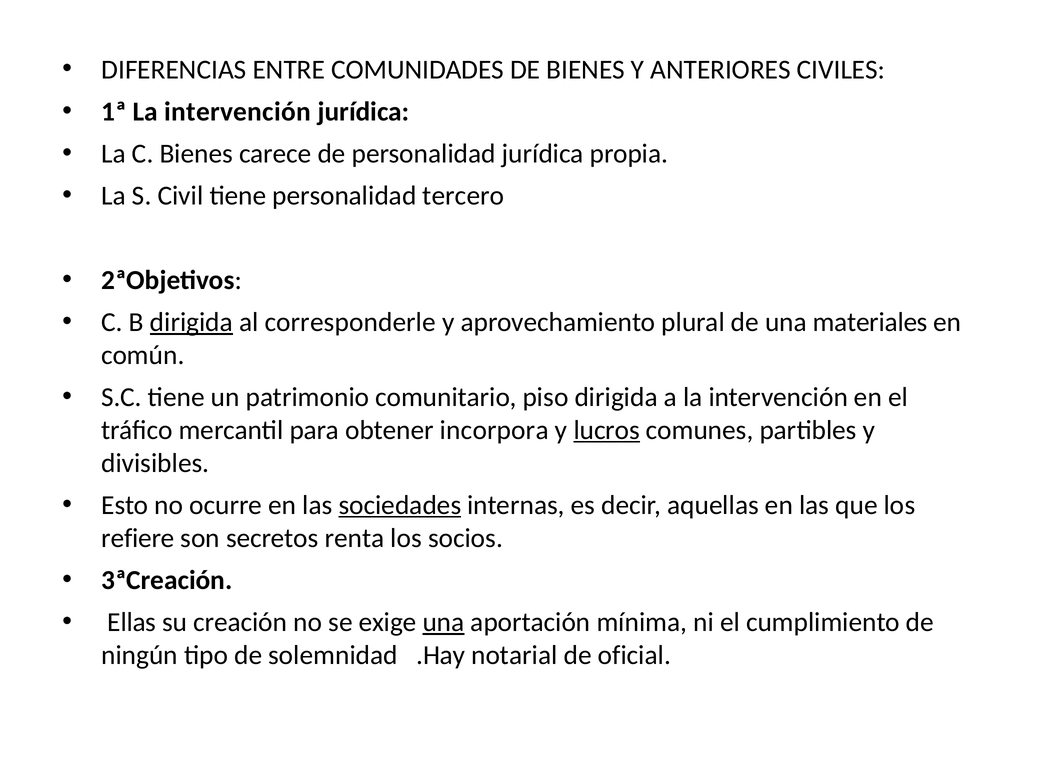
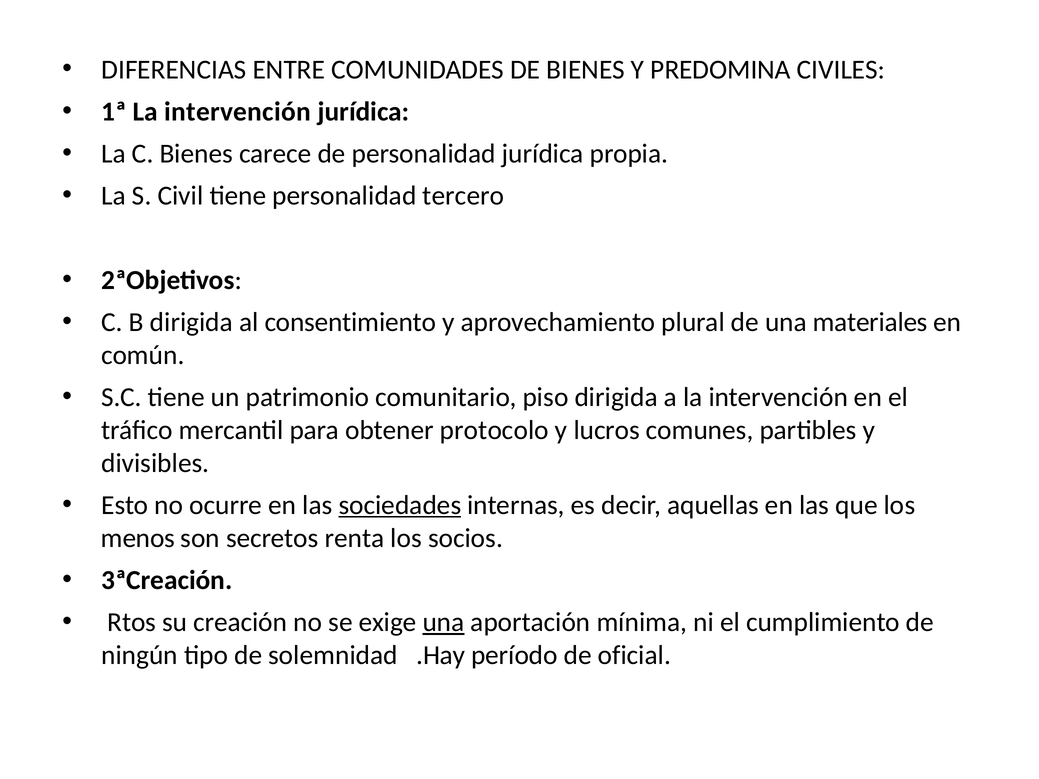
ANTERIORES: ANTERIORES -> PREDOMINA
dirigida at (191, 322) underline: present -> none
corresponderle: corresponderle -> consentimiento
incorpora: incorpora -> protocolo
lucros underline: present -> none
refiere: refiere -> menos
Ellas: Ellas -> Rtos
notarial: notarial -> período
